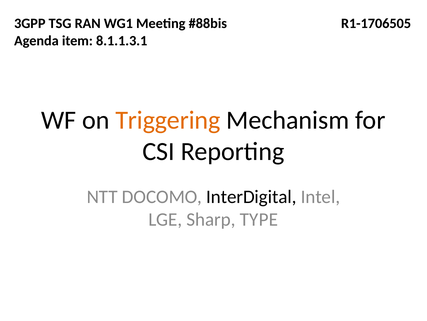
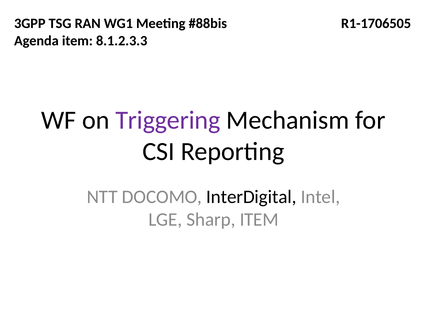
8.1.1.3.1: 8.1.1.3.1 -> 8.1.2.3.3
Triggering colour: orange -> purple
Sharp TYPE: TYPE -> ITEM
